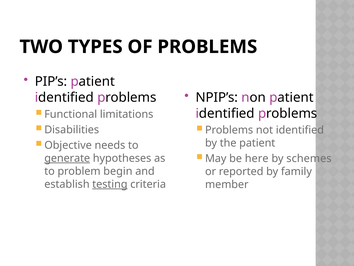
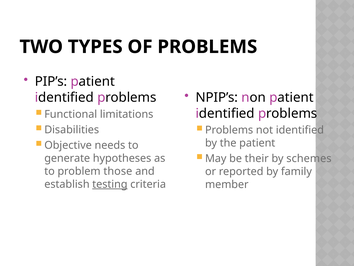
here: here -> their
generate underline: present -> none
begin: begin -> those
